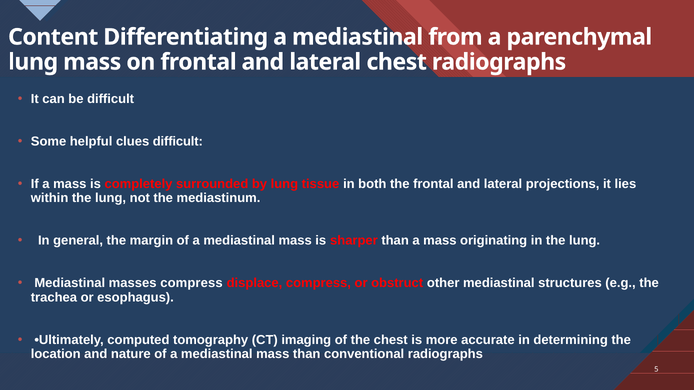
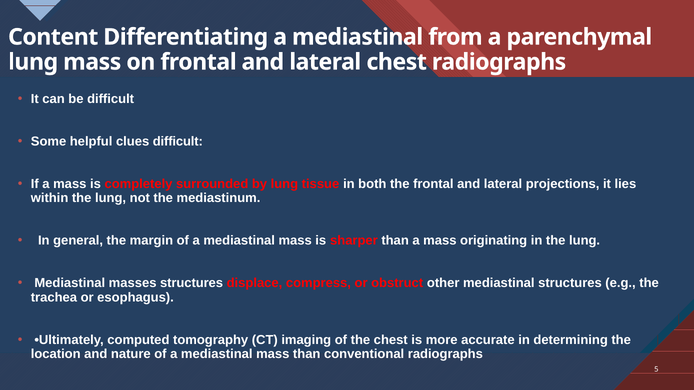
masses compress: compress -> structures
